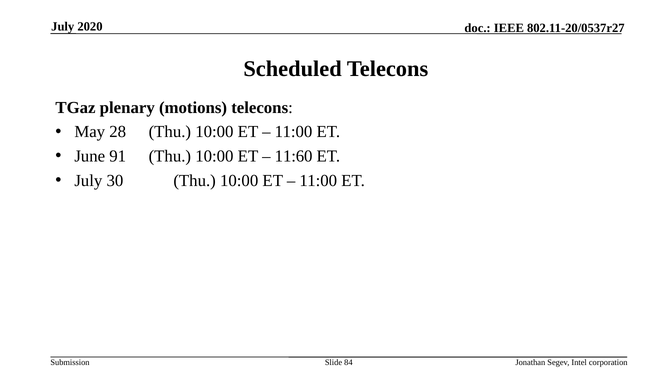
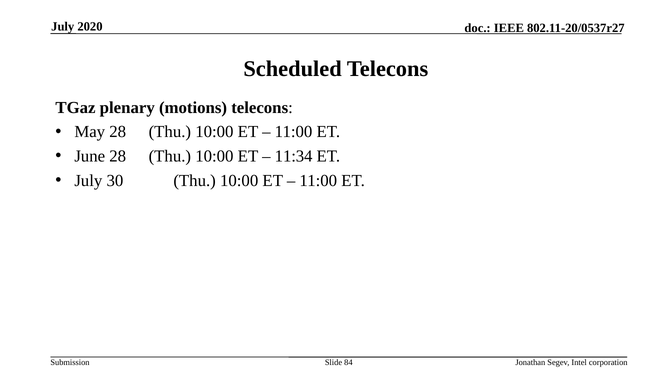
June 91: 91 -> 28
11:60: 11:60 -> 11:34
